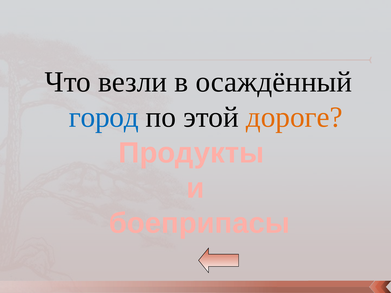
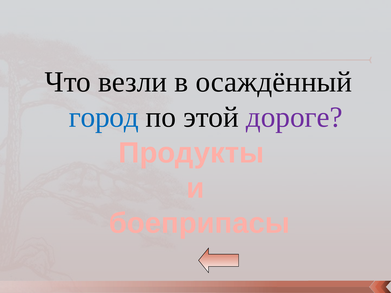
дороге colour: orange -> purple
